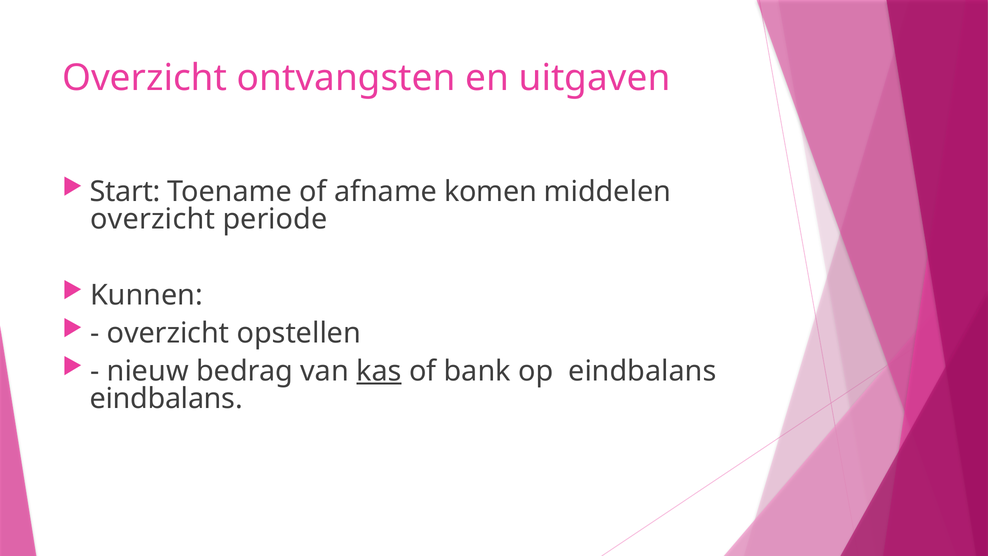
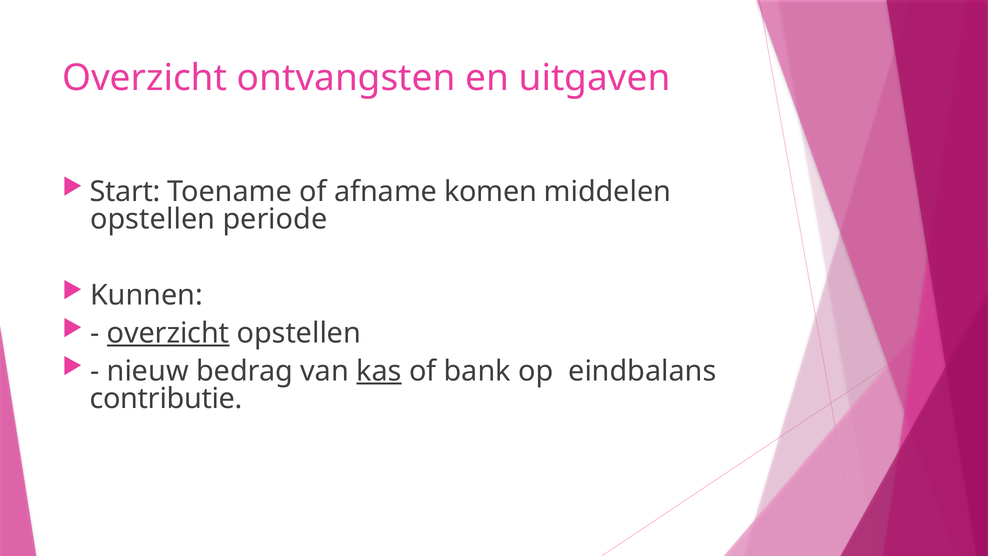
overzicht at (153, 219): overzicht -> opstellen
overzicht at (168, 333) underline: none -> present
eindbalans at (166, 399): eindbalans -> contributie
